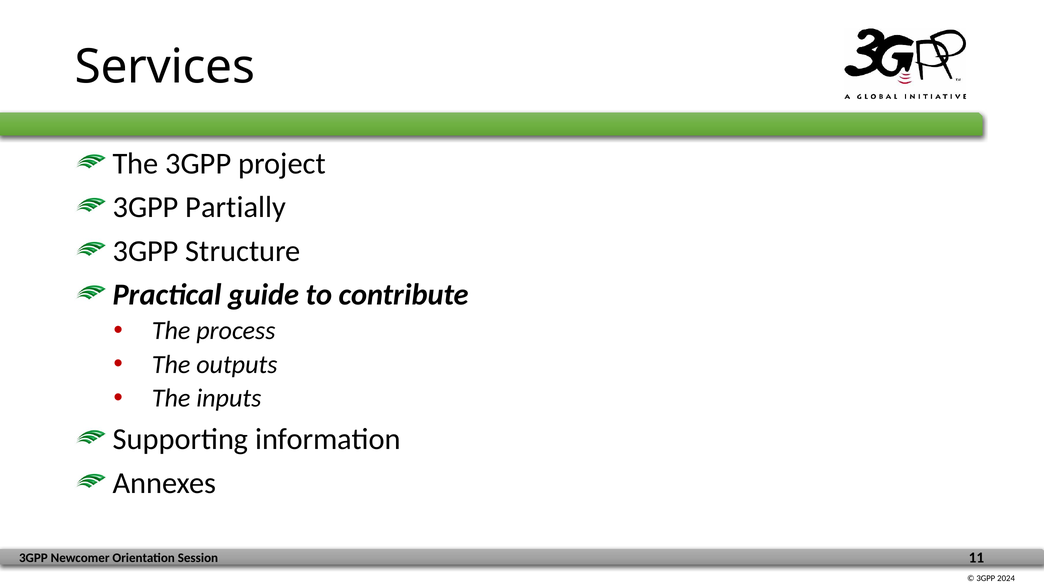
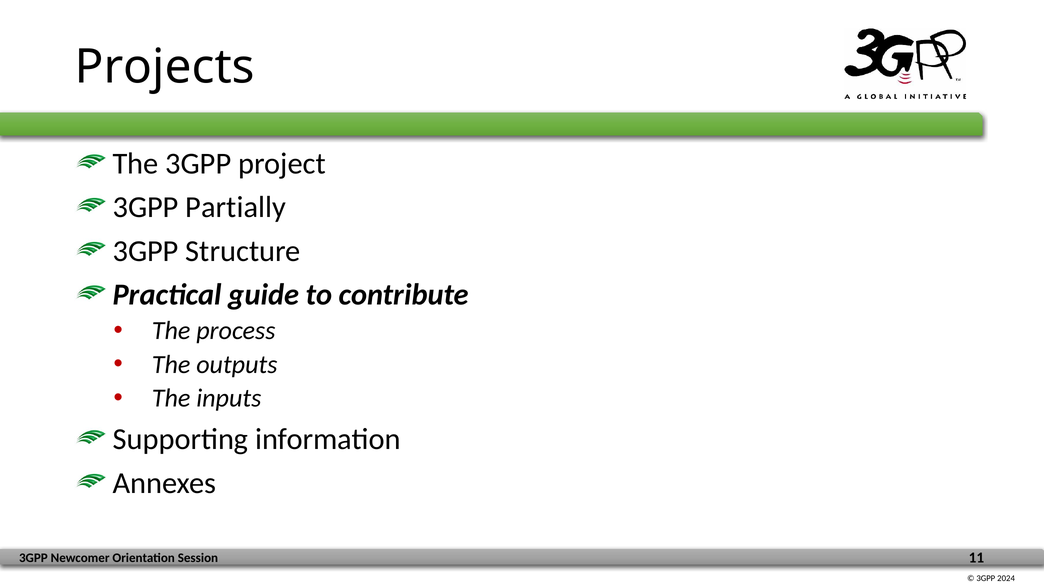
Services: Services -> Projects
